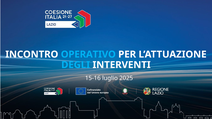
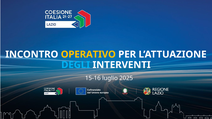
OPERATIVO colour: light blue -> yellow
